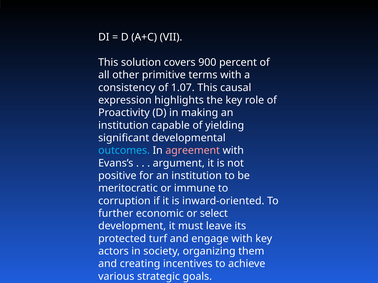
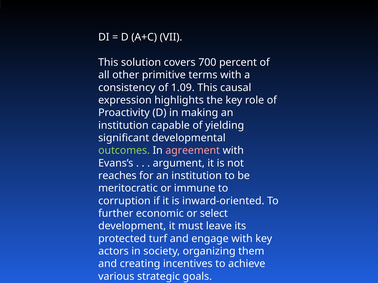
900: 900 -> 700
1.07: 1.07 -> 1.09
outcomes colour: light blue -> light green
positive: positive -> reaches
